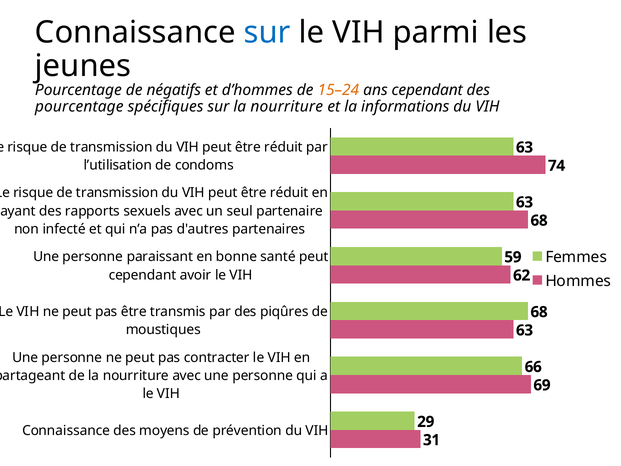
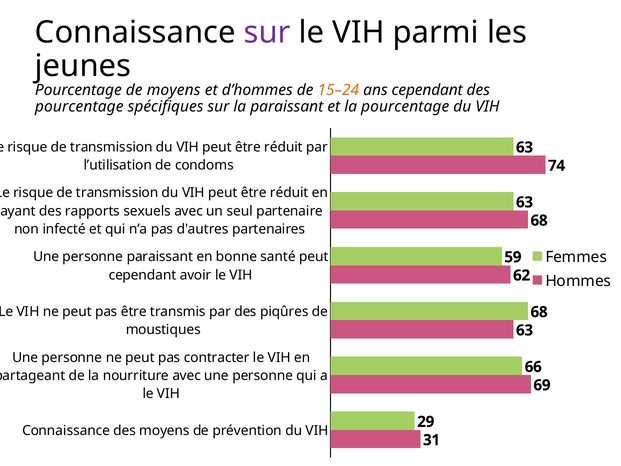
sur at (267, 32) colour: blue -> purple
de négatifs: négatifs -> moyens
sur la nourriture: nourriture -> paraissant
la informations: informations -> pourcentage
